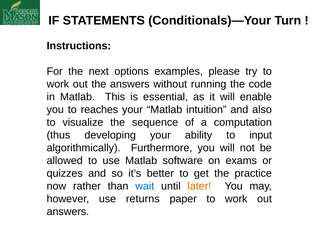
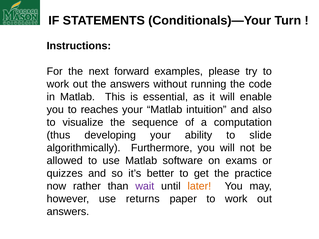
options: options -> forward
input: input -> slide
wait colour: blue -> purple
